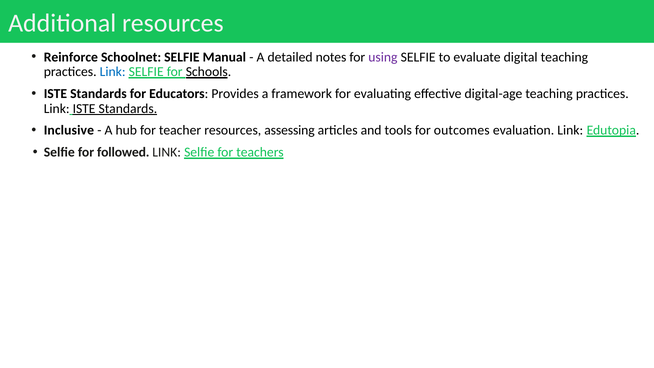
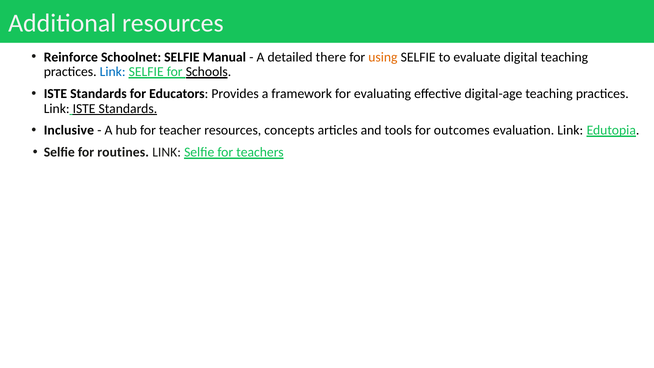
notes: notes -> there
using colour: purple -> orange
assessing: assessing -> concepts
followed: followed -> routines
